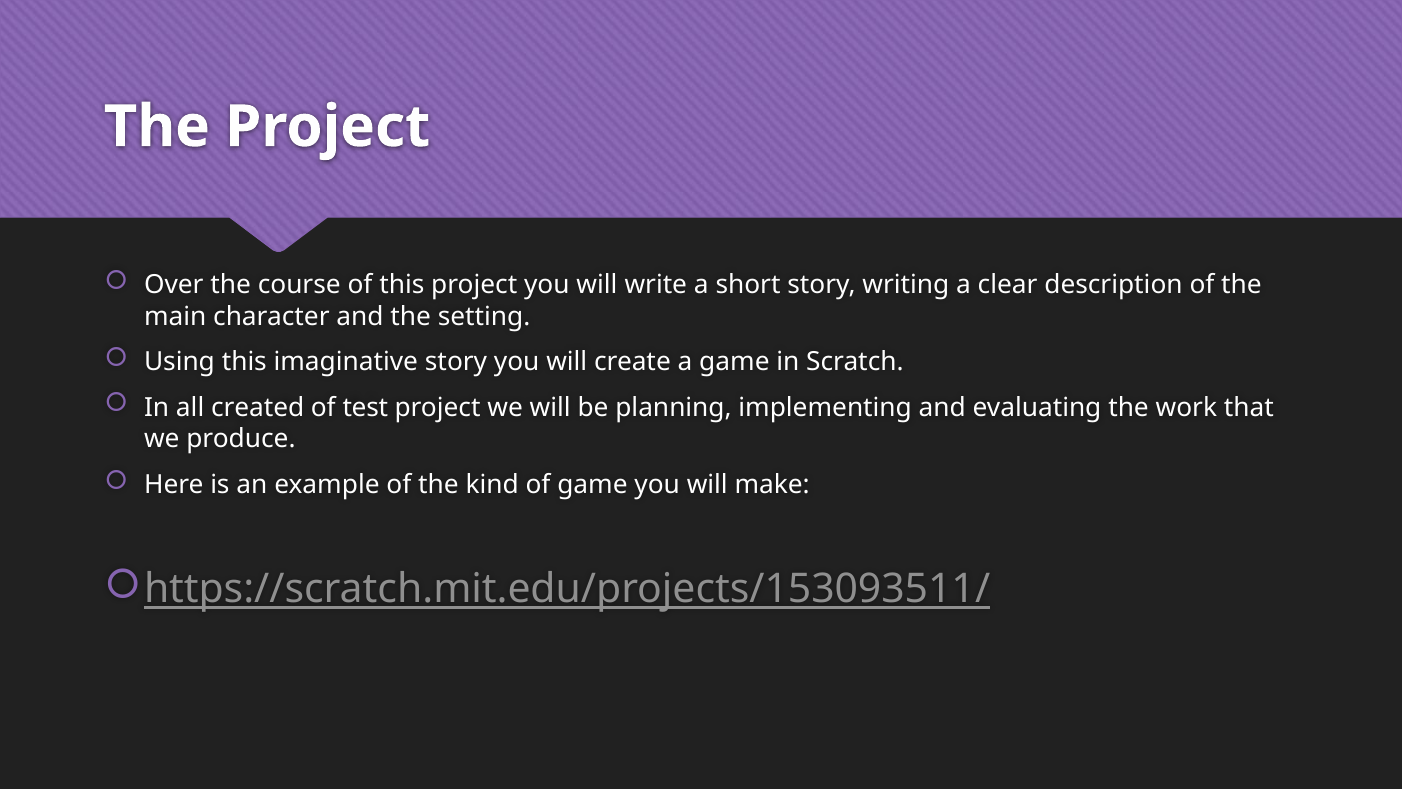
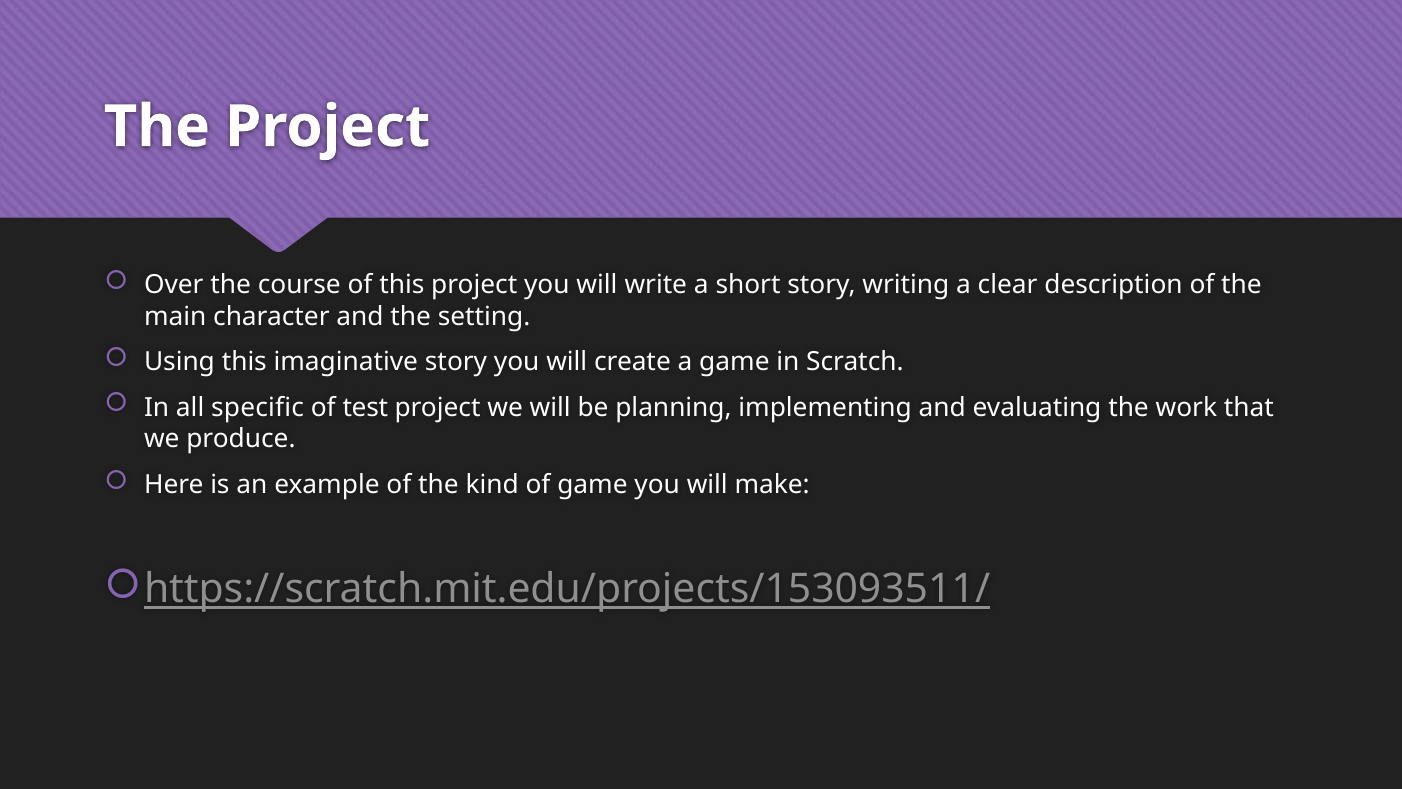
created: created -> specific
